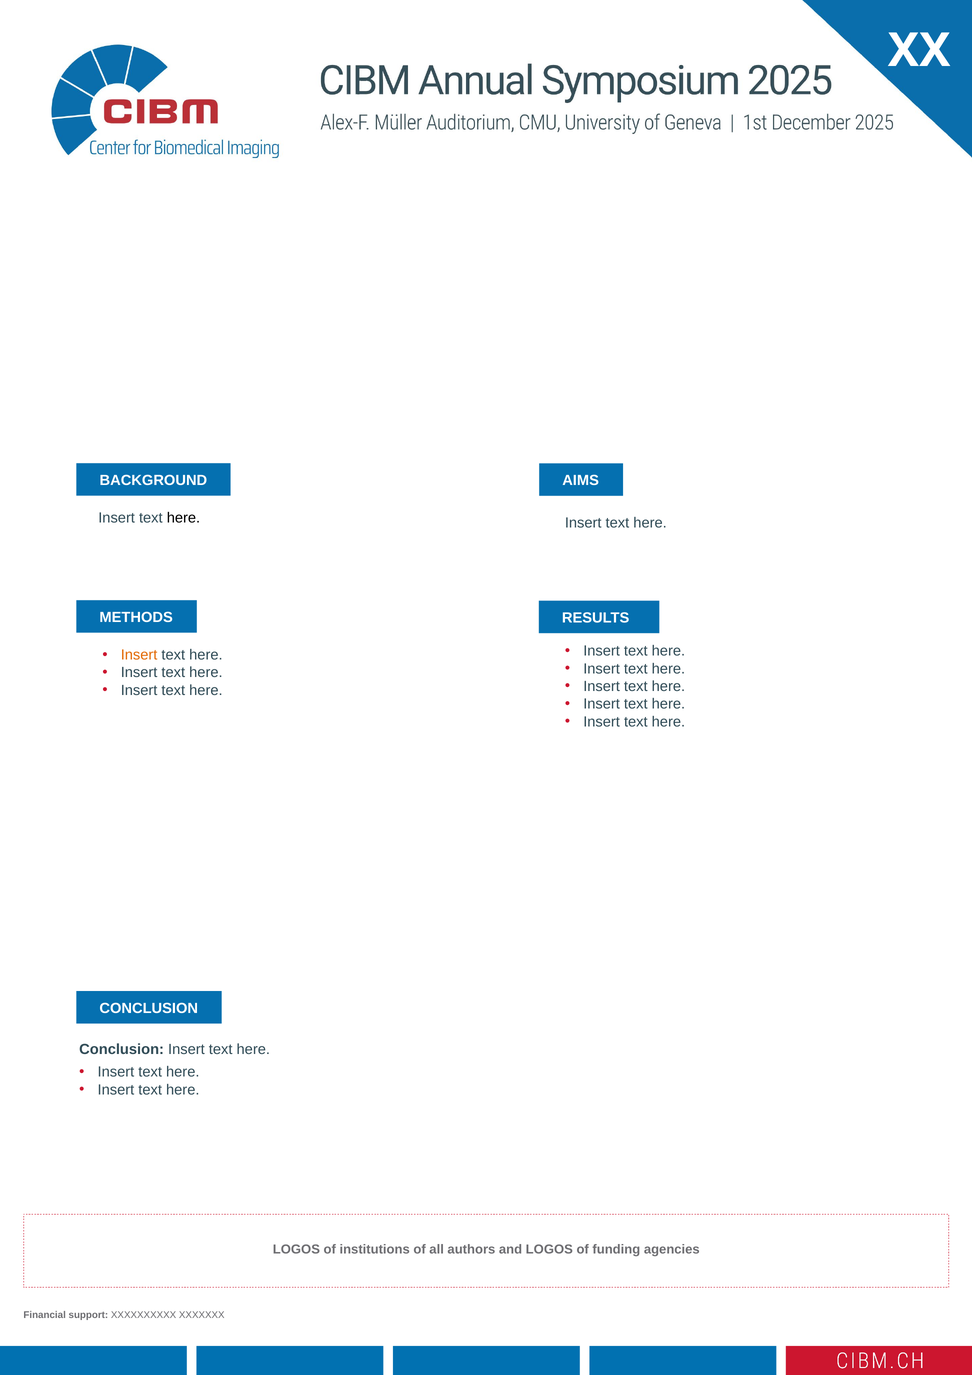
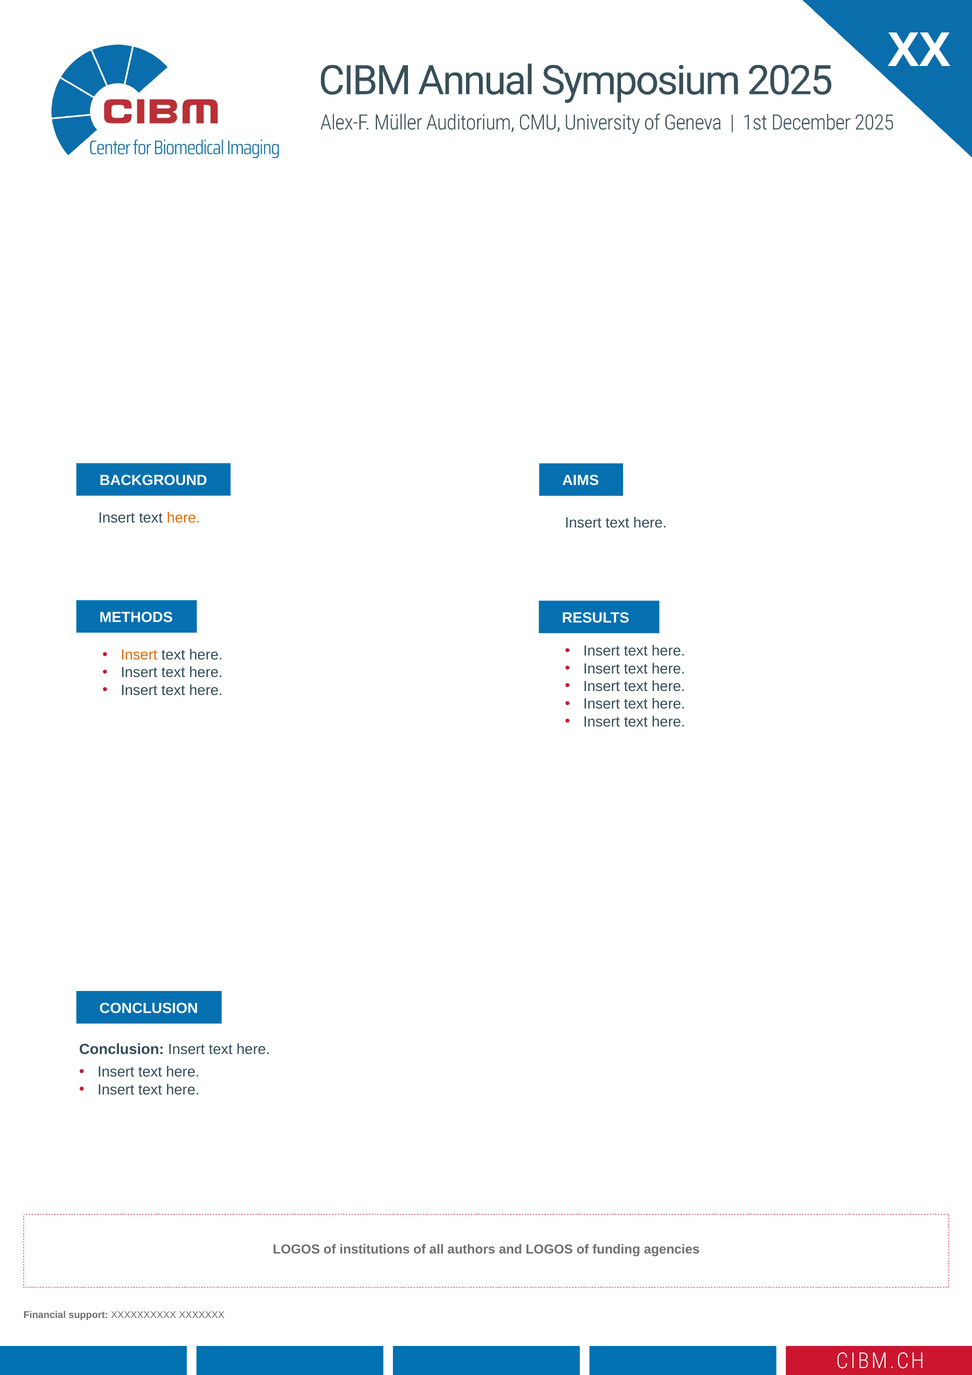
here at (183, 518) colour: black -> orange
